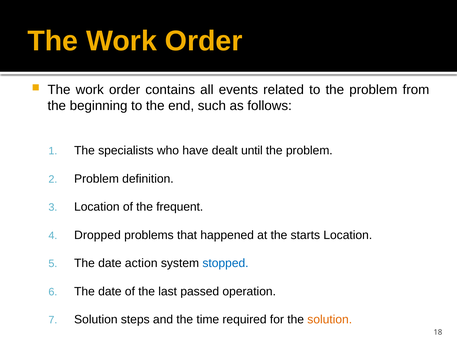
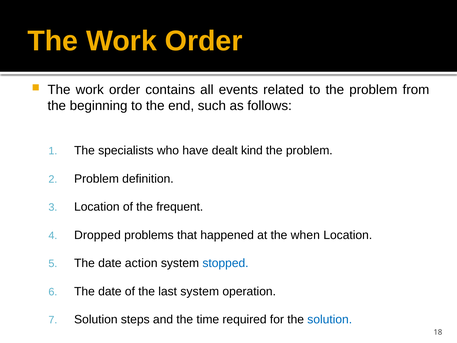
until: until -> kind
starts: starts -> when
last passed: passed -> system
solution at (330, 319) colour: orange -> blue
